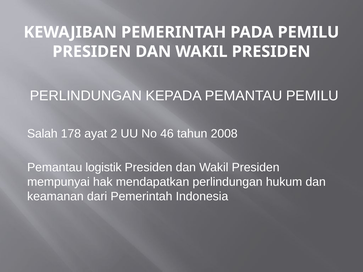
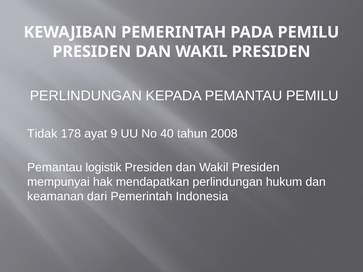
Salah: Salah -> Tidak
2: 2 -> 9
46: 46 -> 40
